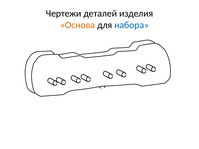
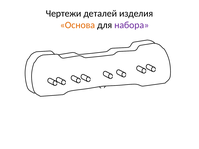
набора colour: blue -> purple
